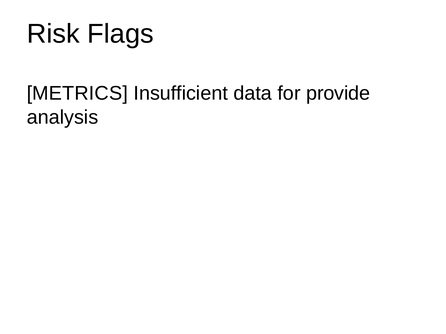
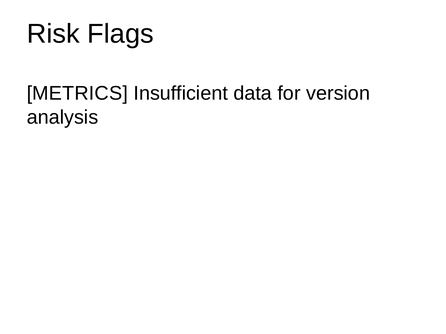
provide: provide -> version
